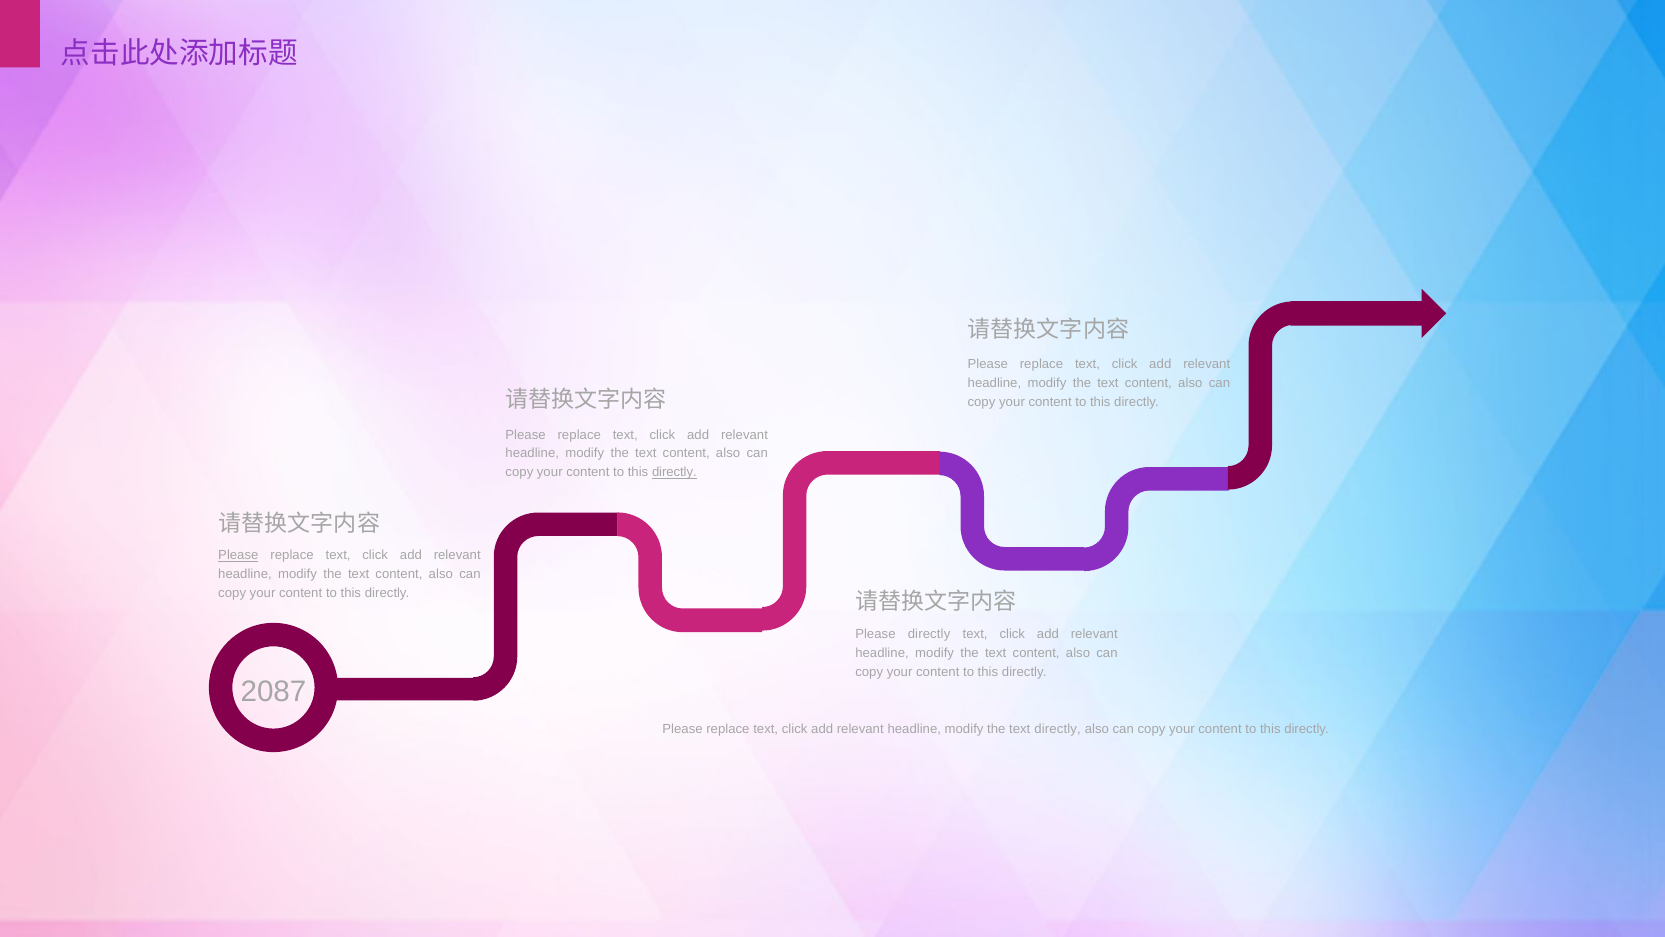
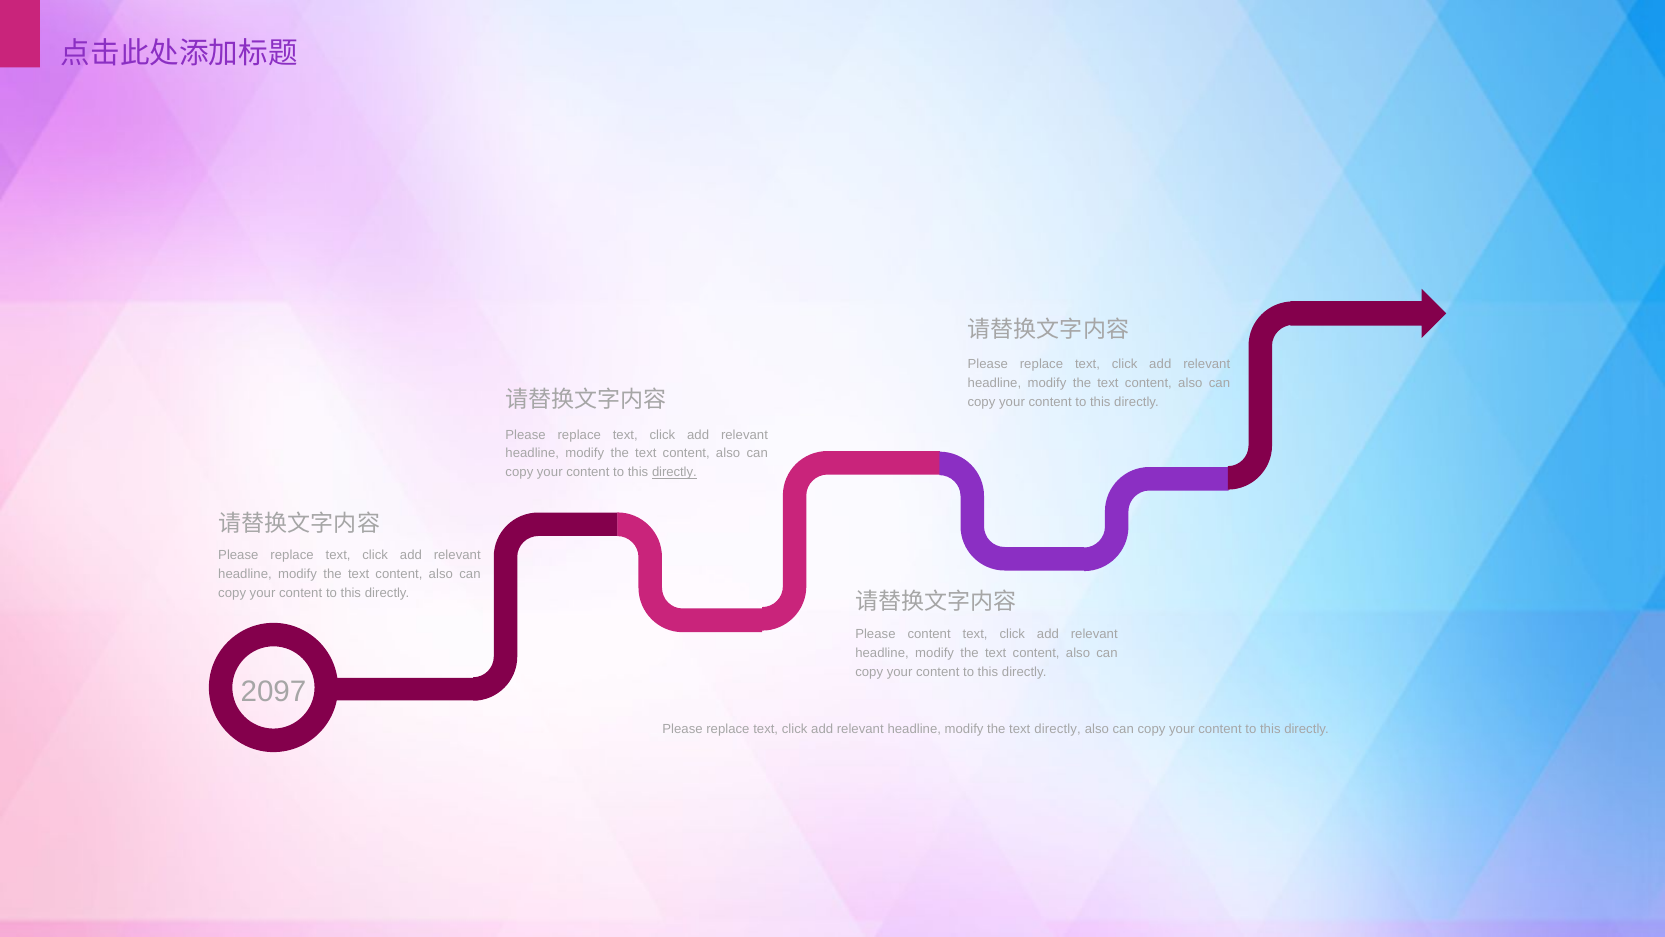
Please at (238, 555) underline: present -> none
Please directly: directly -> content
2087: 2087 -> 2097
